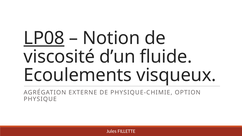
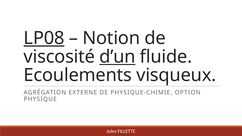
d’un underline: none -> present
